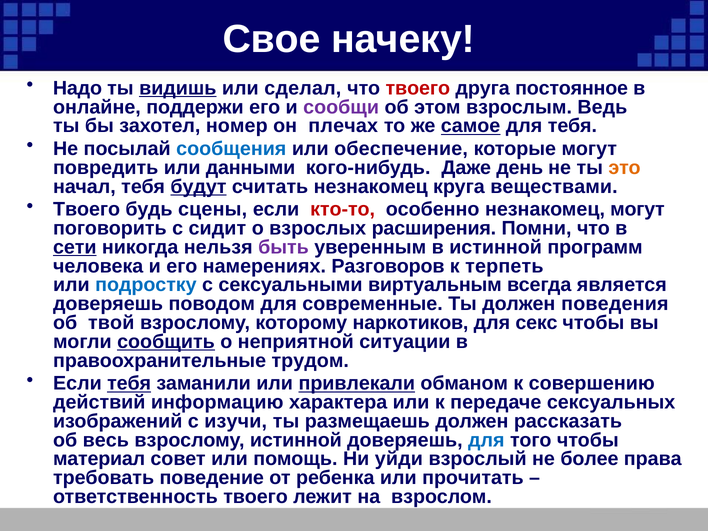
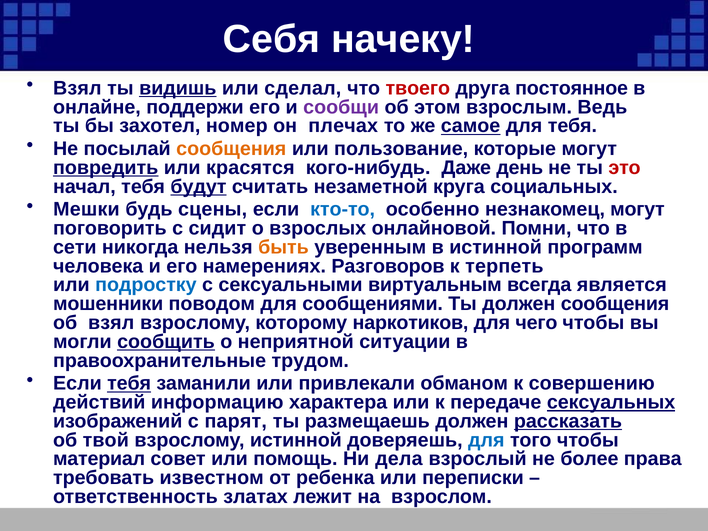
Свое: Свое -> Себя
Надо at (77, 88): Надо -> Взял
сообщения at (231, 149) colour: blue -> orange
обеспечение: обеспечение -> пользование
повредить underline: none -> present
данными: данными -> красятся
это colour: orange -> red
считать незнакомец: незнакомец -> незаметной
веществами: веществами -> социальных
Твоего at (87, 209): Твоего -> Мешки
кто-то colour: red -> blue
расширения: расширения -> онлайновой
сети underline: present -> none
быть colour: purple -> orange
доверяешь at (108, 304): доверяешь -> мошенники
современные: современные -> сообщениями
должен поведения: поведения -> сообщения
об твой: твой -> взял
секс: секс -> чего
привлекали underline: present -> none
сексуальных underline: none -> present
изучи: изучи -> парят
рассказать underline: none -> present
весь: весь -> твой
уйди: уйди -> дела
поведение: поведение -> известном
прочитать: прочитать -> переписки
ответственность твоего: твоего -> златах
